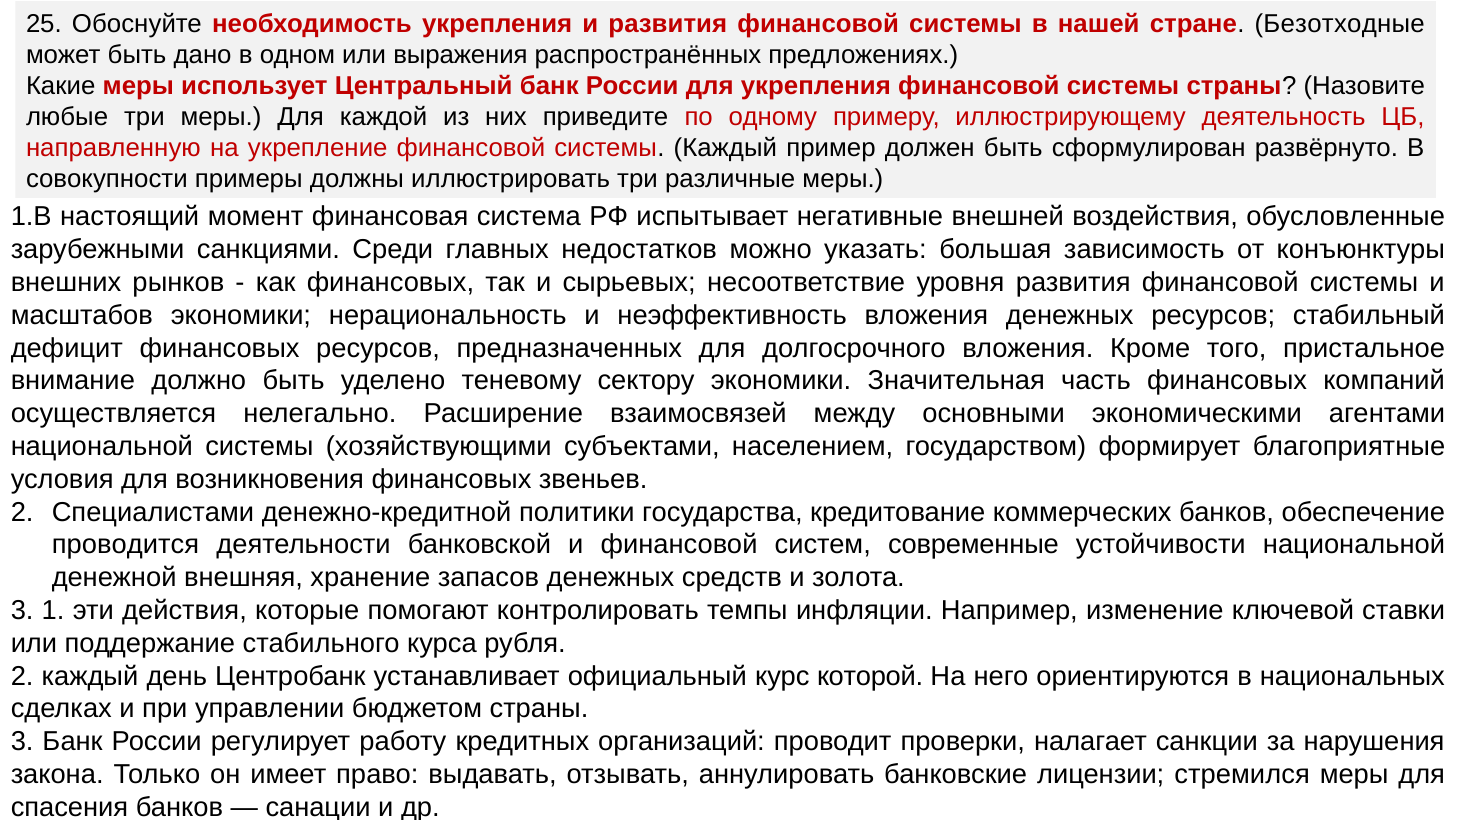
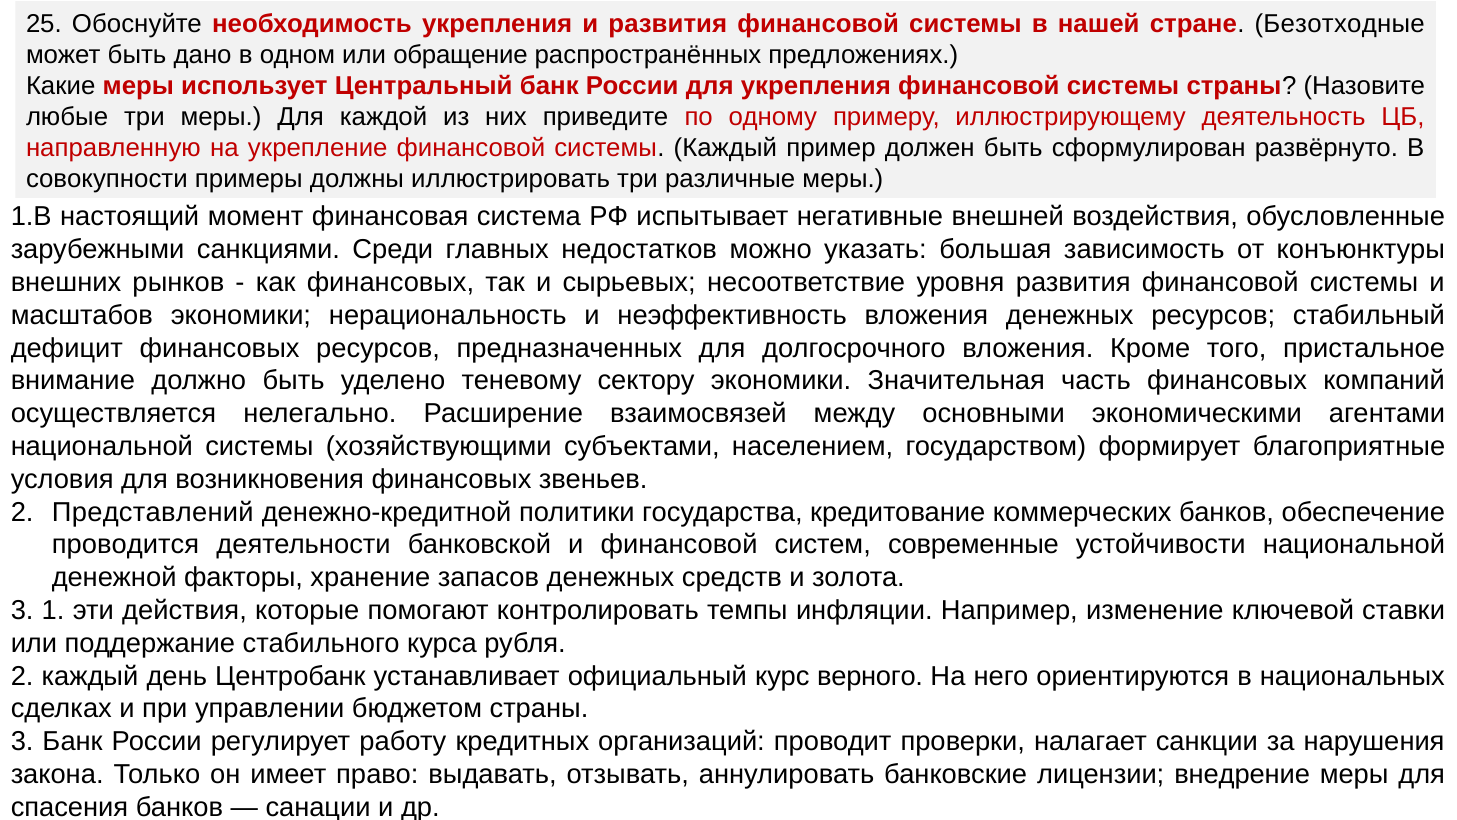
выражения: выражения -> обращение
Специалистами: Специалистами -> Представлений
внешняя: внешняя -> факторы
которой: которой -> верного
стремился: стремился -> внедрение
